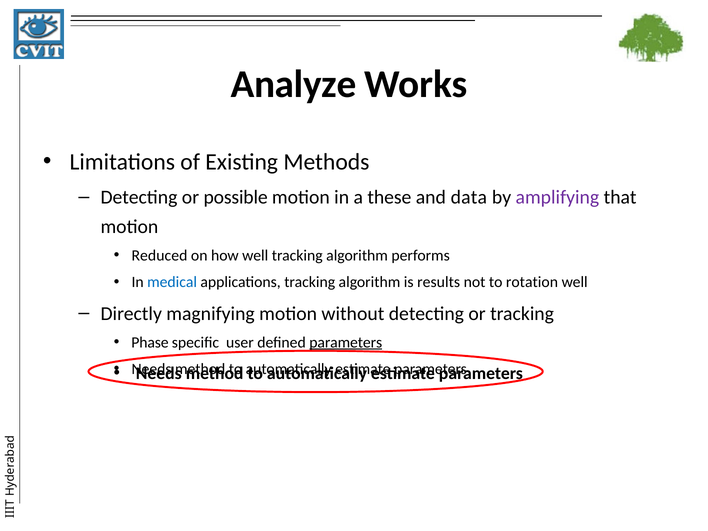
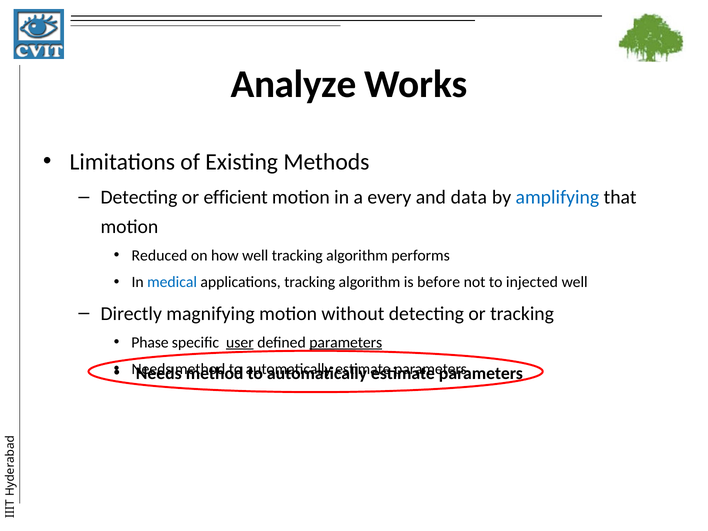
possible: possible -> efficient
these: these -> every
amplifying colour: purple -> blue
results: results -> before
rotation: rotation -> injected
user underline: none -> present
